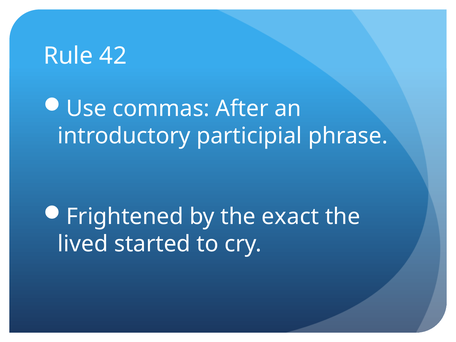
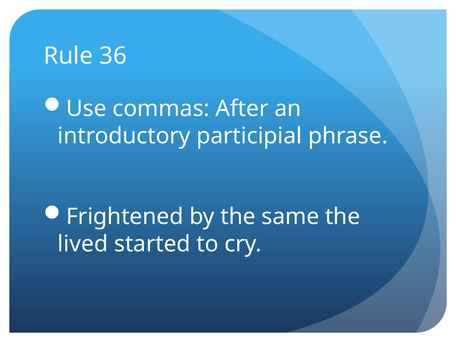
42: 42 -> 36
exact: exact -> same
